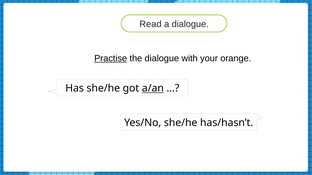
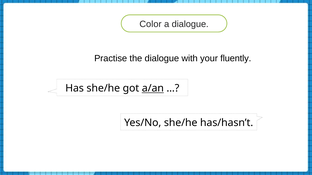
Read: Read -> Color
Practise underline: present -> none
orange: orange -> fluently
